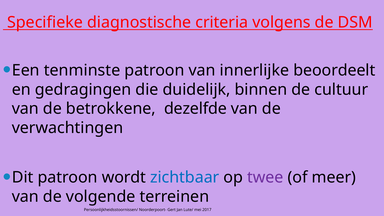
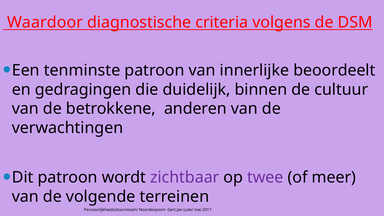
Specifieke: Specifieke -> Waardoor
dezelfde: dezelfde -> anderen
zichtbaar colour: blue -> purple
